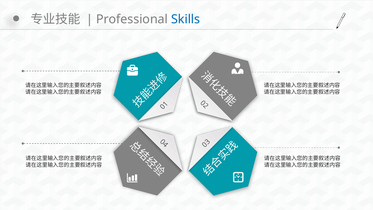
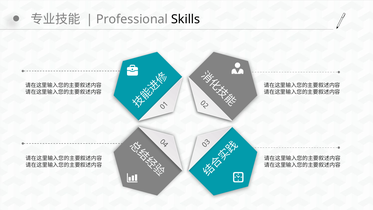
Skills colour: blue -> black
